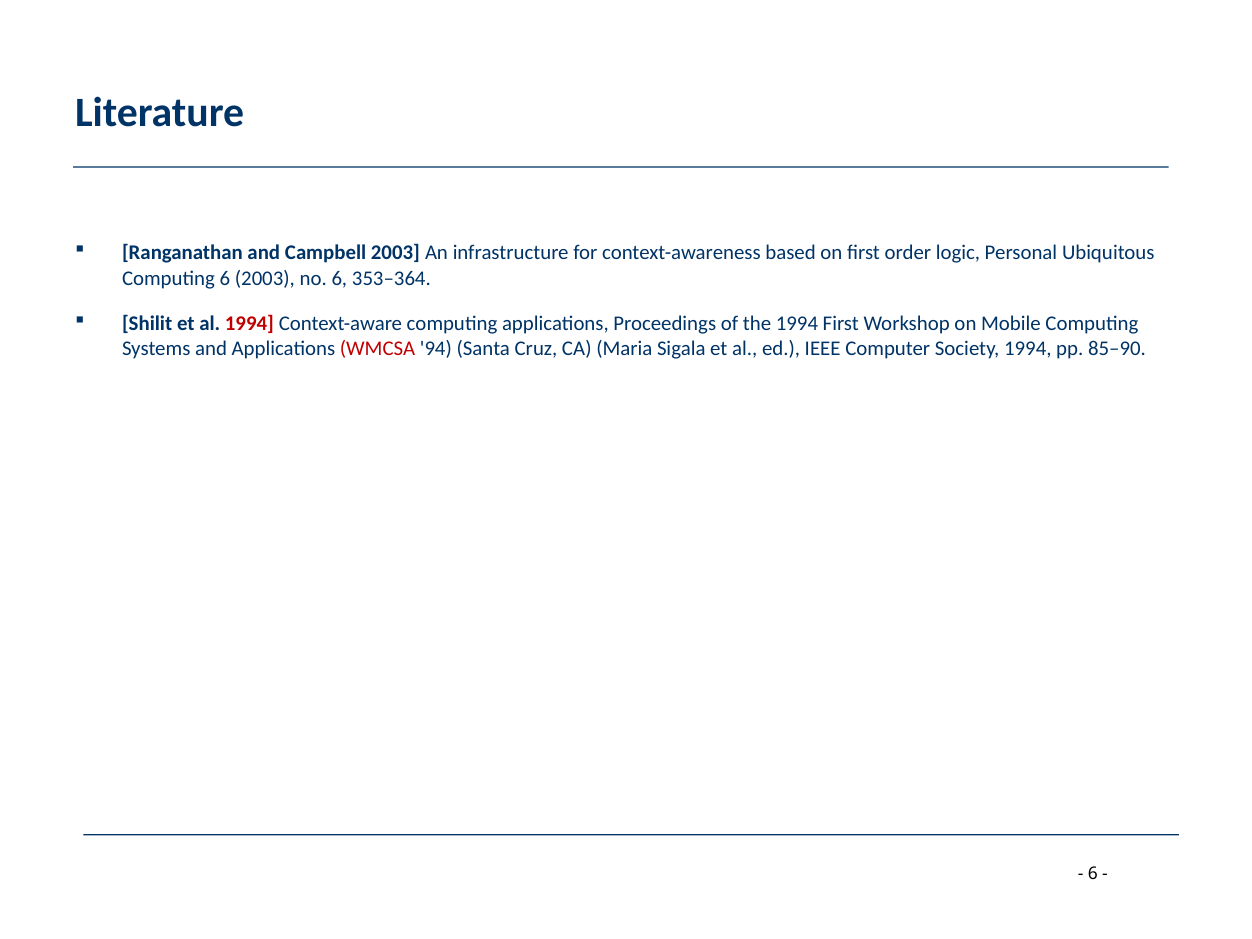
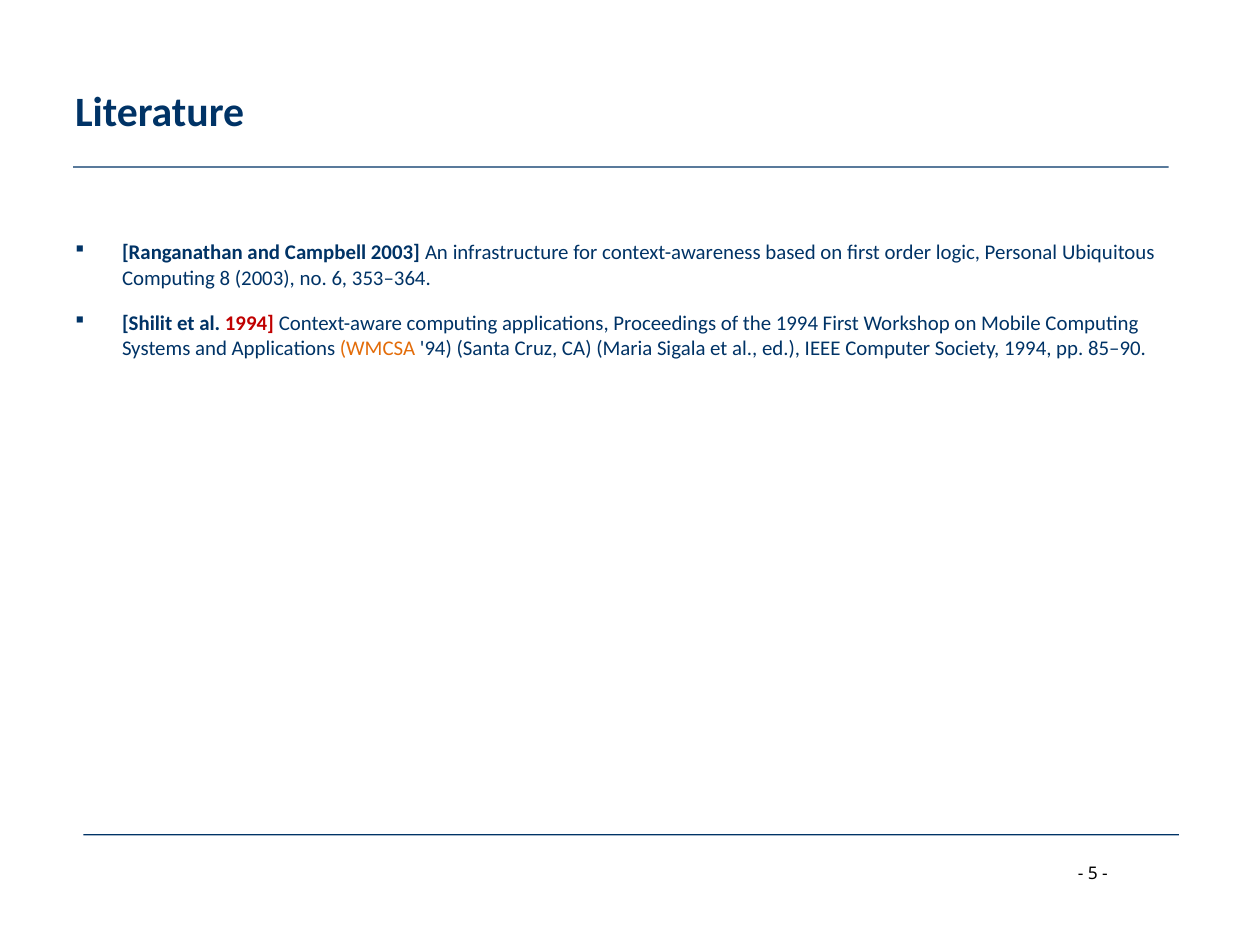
Computing 6: 6 -> 8
WMCSA colour: red -> orange
6 at (1093, 873): 6 -> 5
